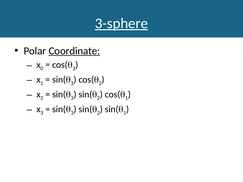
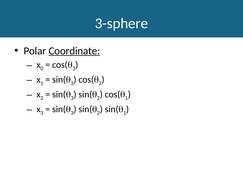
3-sphere underline: present -> none
